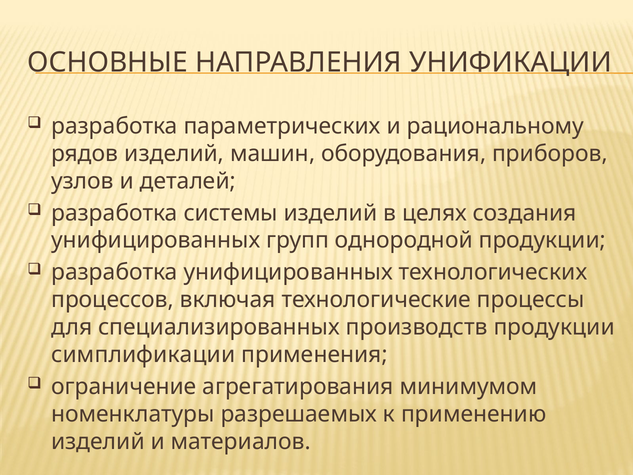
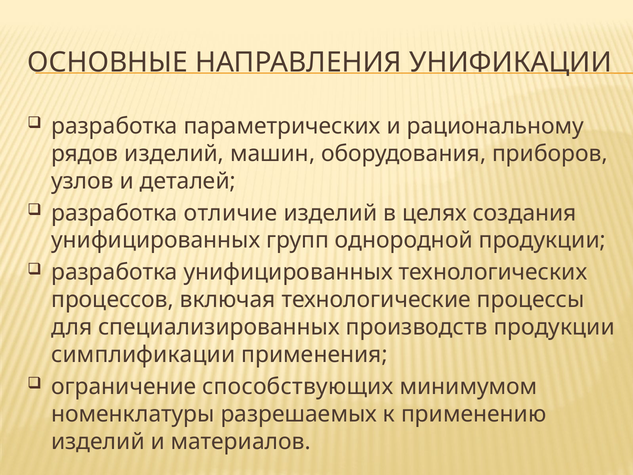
системы: системы -> отличие
агрегатирования: агрегатирования -> способствующих
